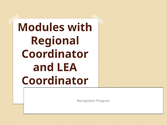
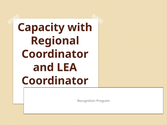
Modules: Modules -> Capacity
